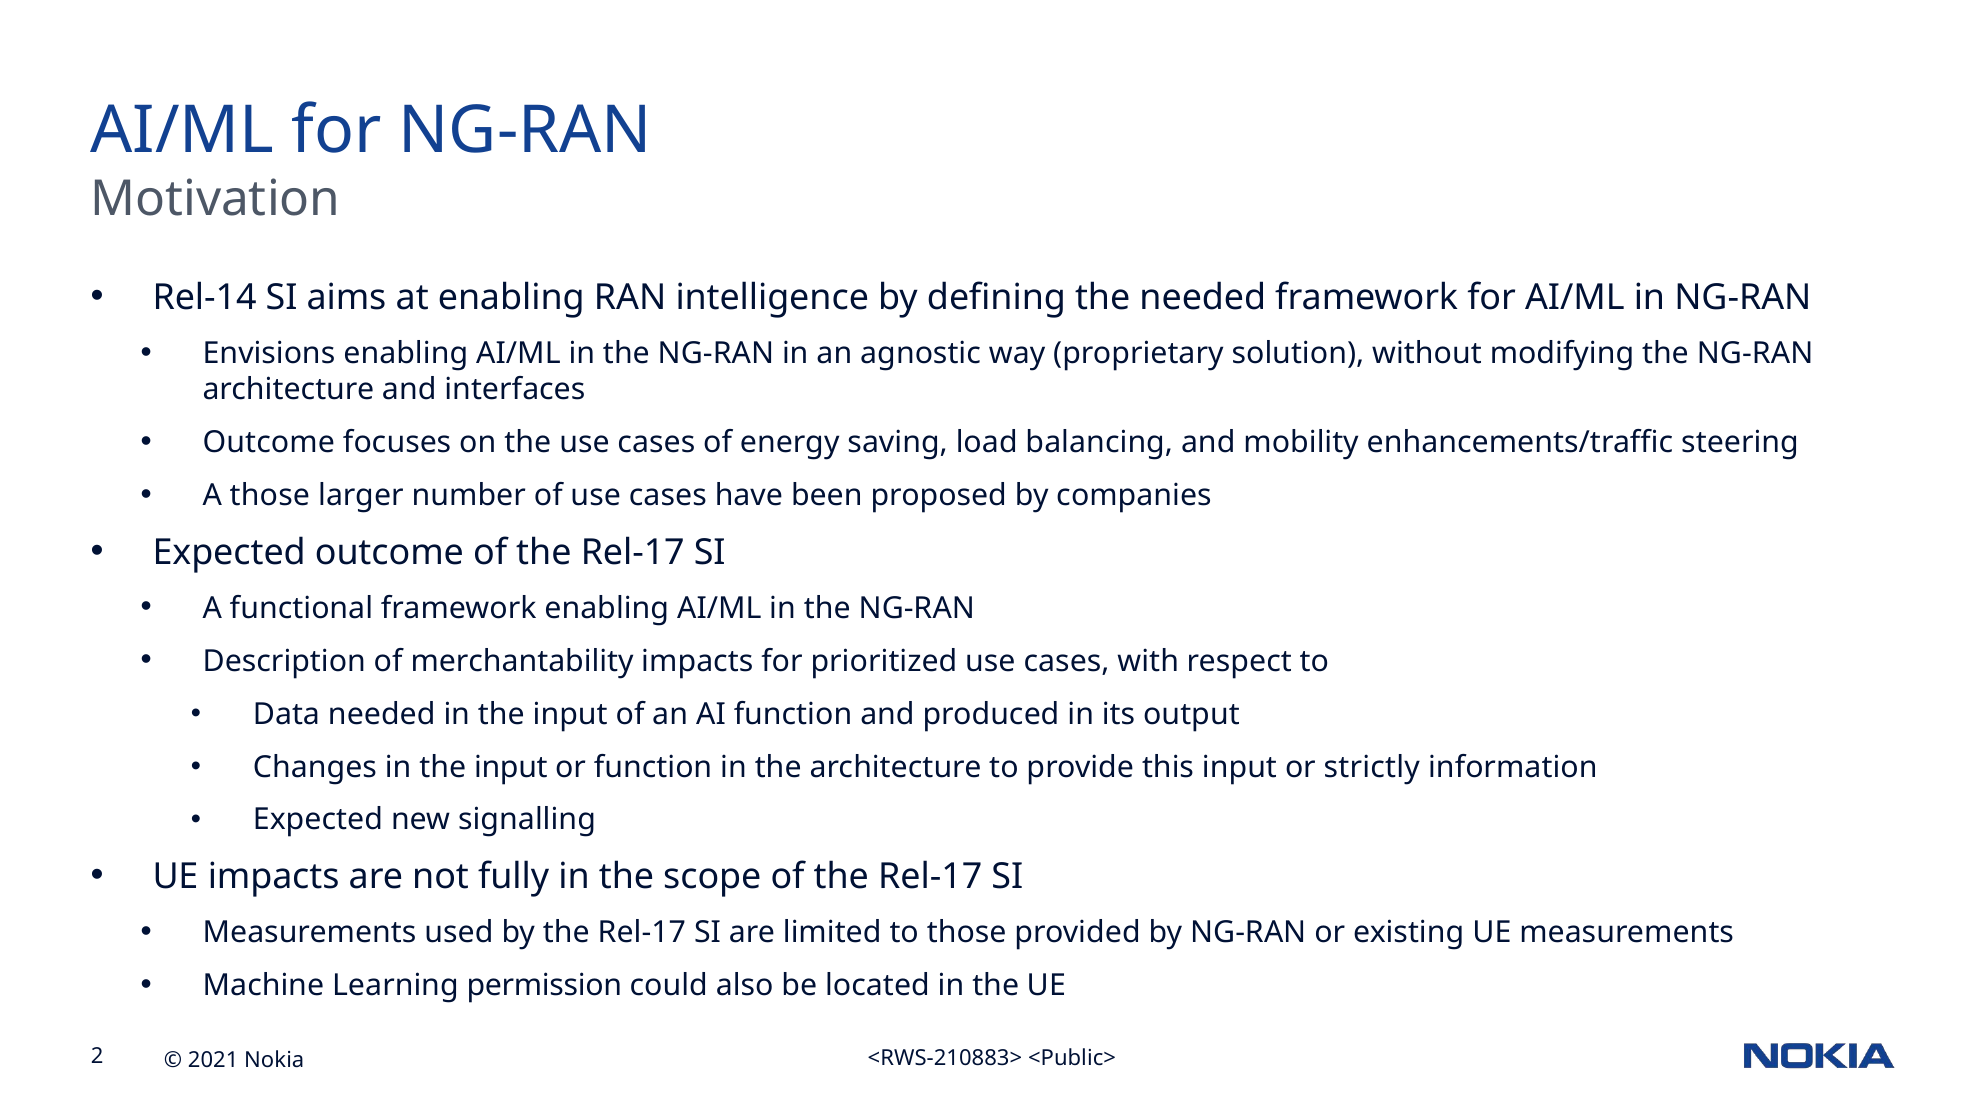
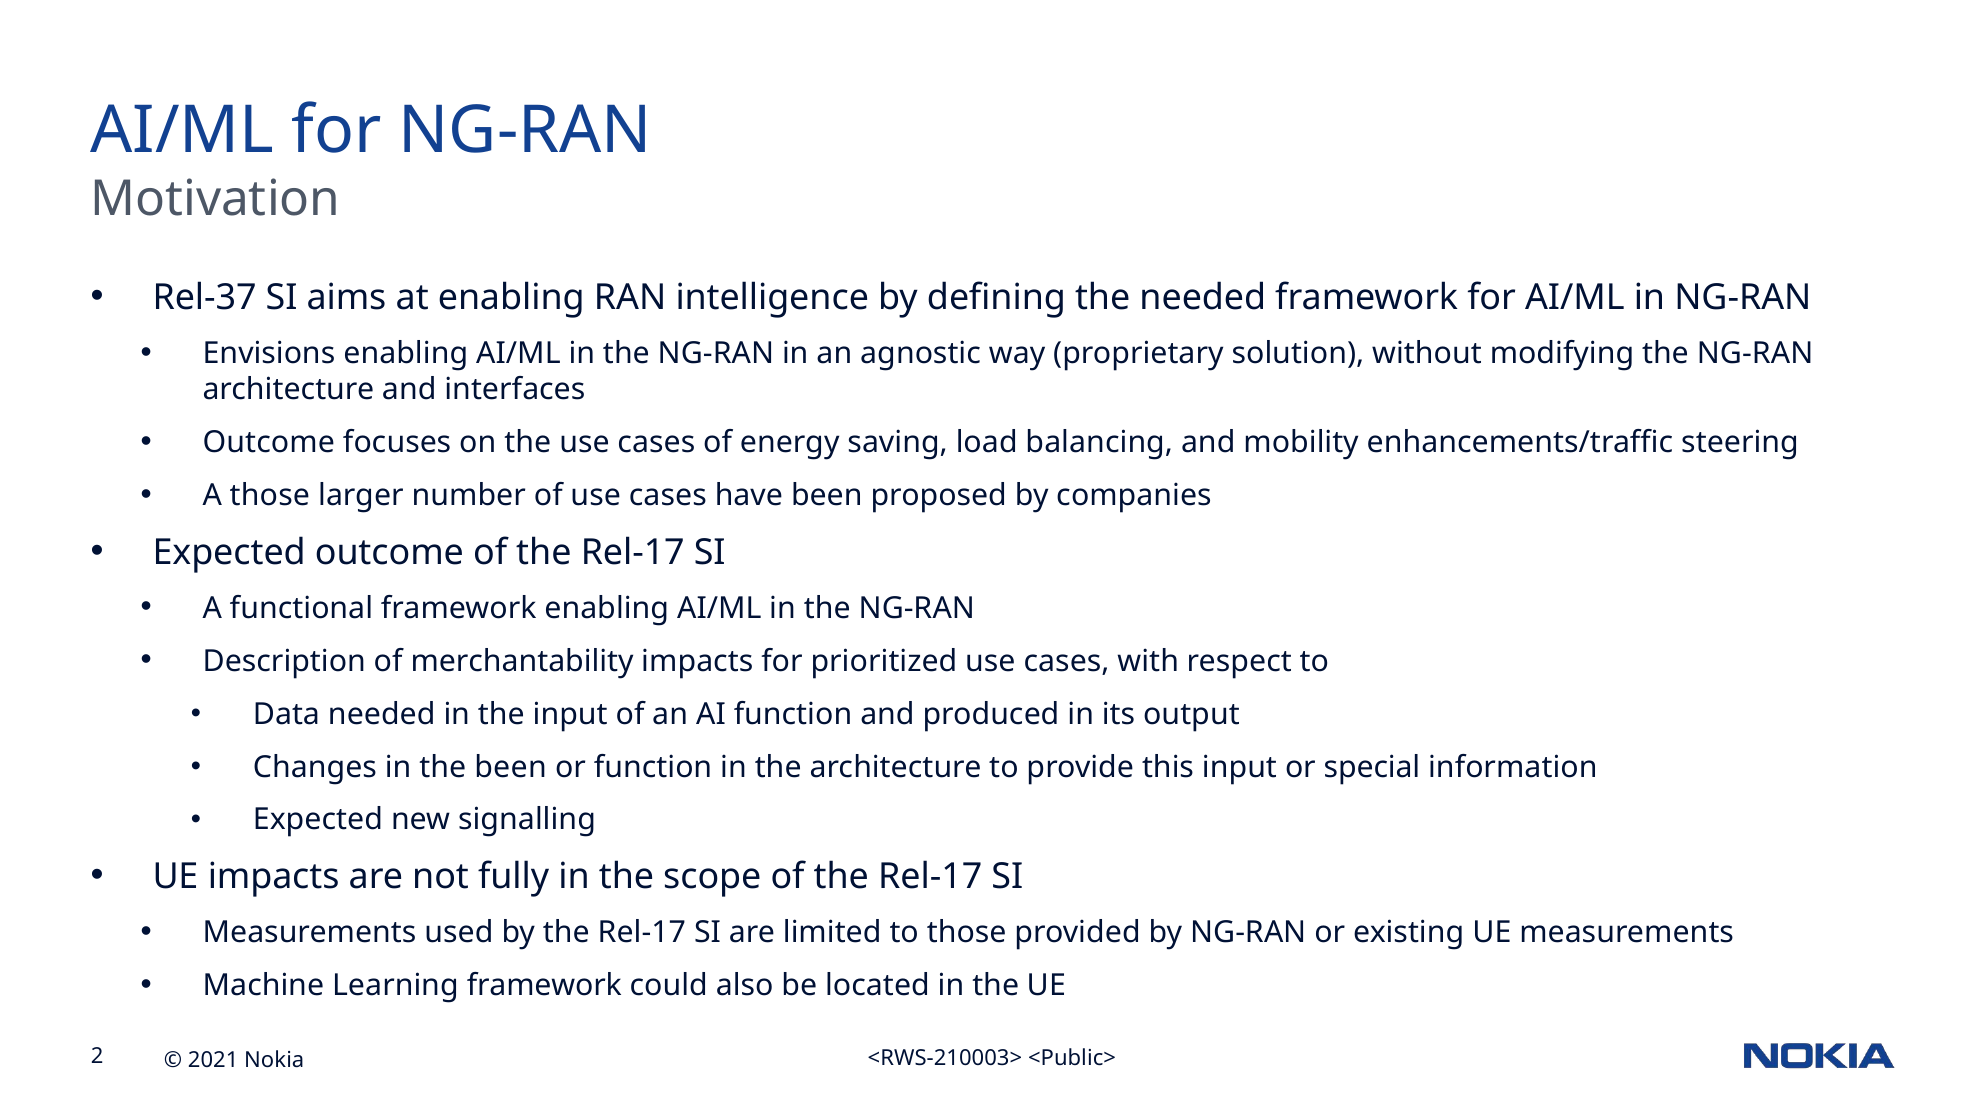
Rel-14: Rel-14 -> Rel-37
Changes in the input: input -> been
strictly: strictly -> special
Learning permission: permission -> framework
<RWS-210883>: <RWS-210883> -> <RWS-210003>
